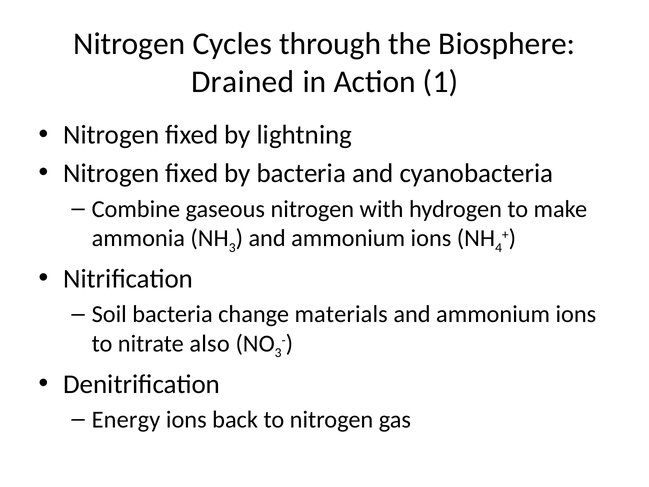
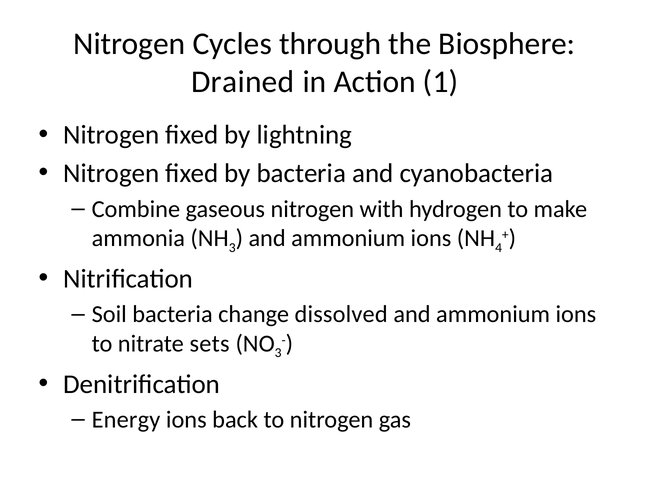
materials: materials -> dissolved
also: also -> sets
